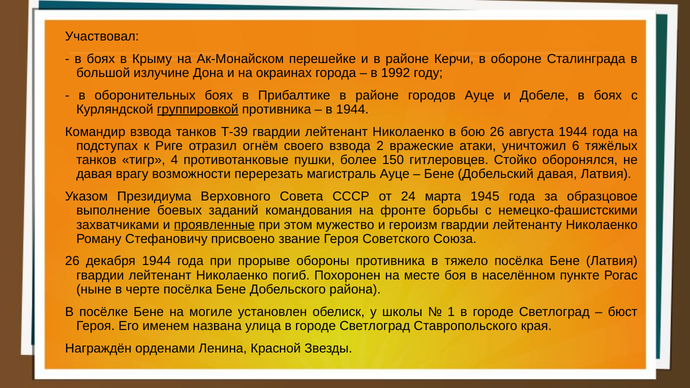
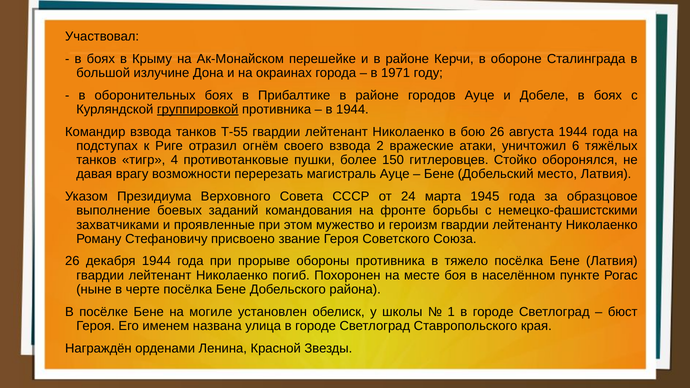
1992: 1992 -> 1971
Т-39: Т-39 -> Т-55
Добельский давая: давая -> место
проявленные underline: present -> none
